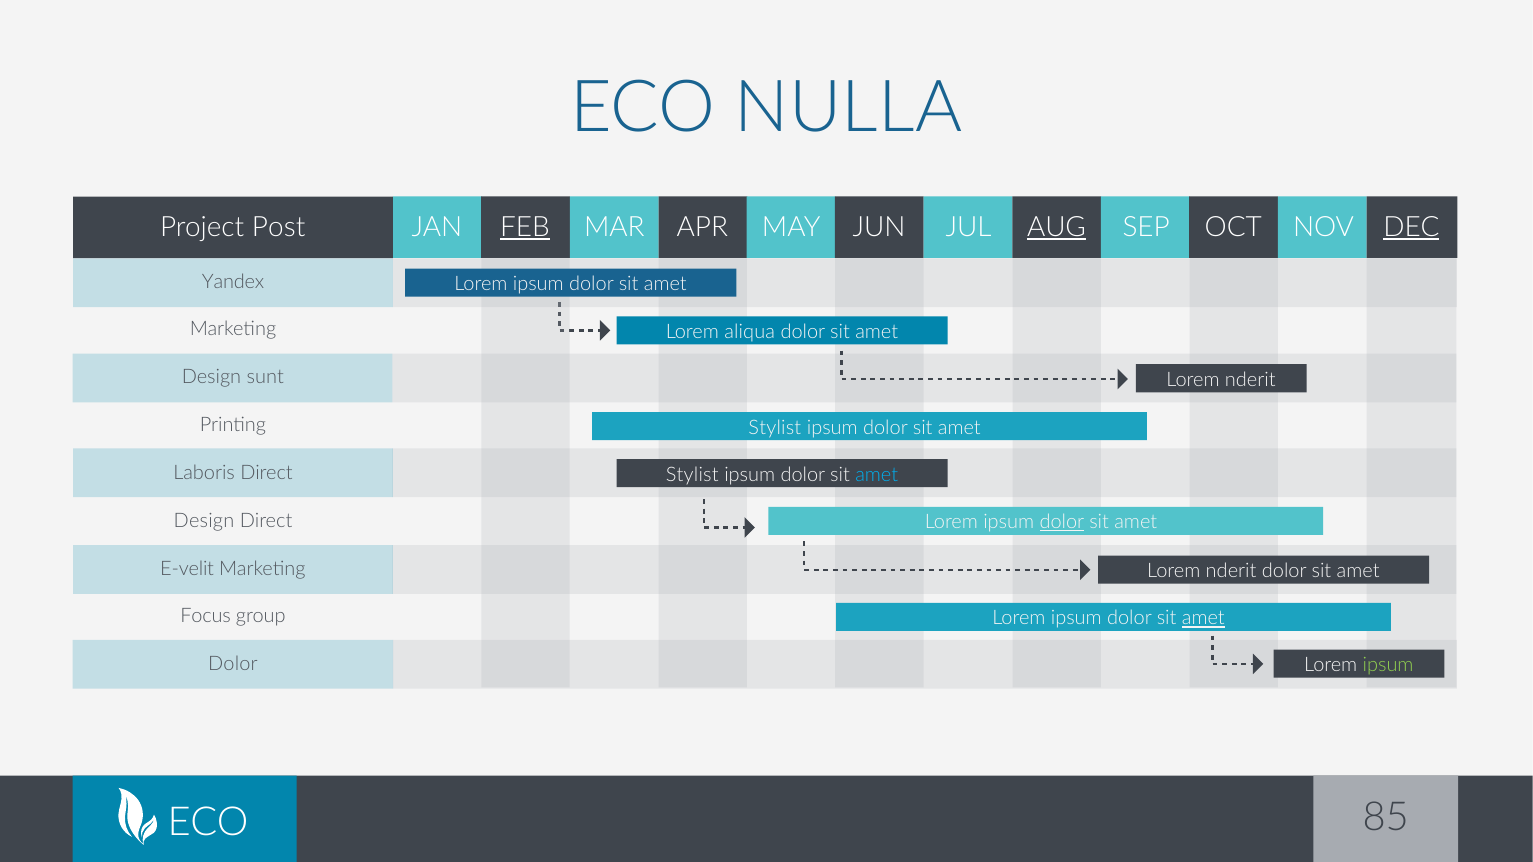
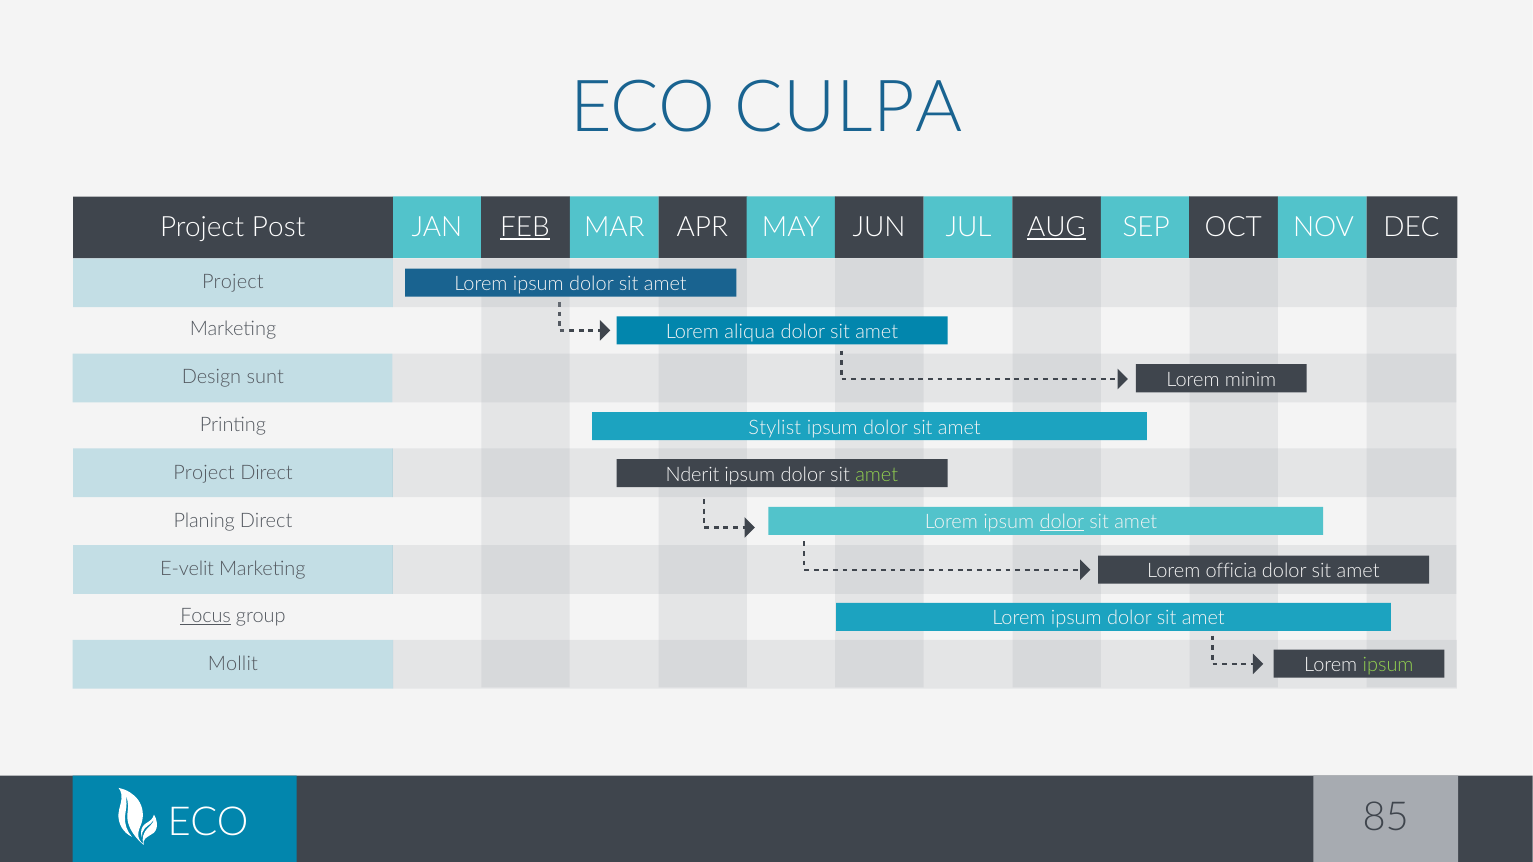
NULLA: NULLA -> CULPA
DEC underline: present -> none
Yandex at (233, 282): Yandex -> Project
nderit at (1250, 380): nderit -> minim
Laboris at (204, 473): Laboris -> Project
Stylist at (692, 475): Stylist -> Nderit
amet at (877, 475) colour: light blue -> light green
Design at (204, 521): Design -> Planing
nderit at (1231, 571): nderit -> officia
Focus underline: none -> present
amet at (1203, 619) underline: present -> none
Dolor at (233, 664): Dolor -> Mollit
